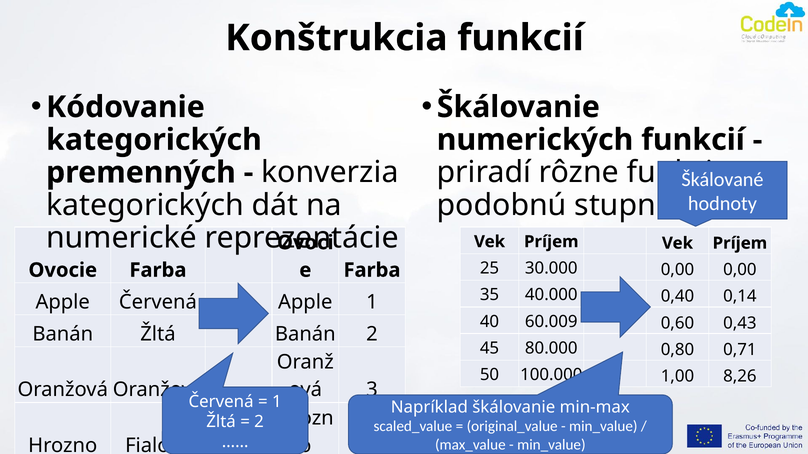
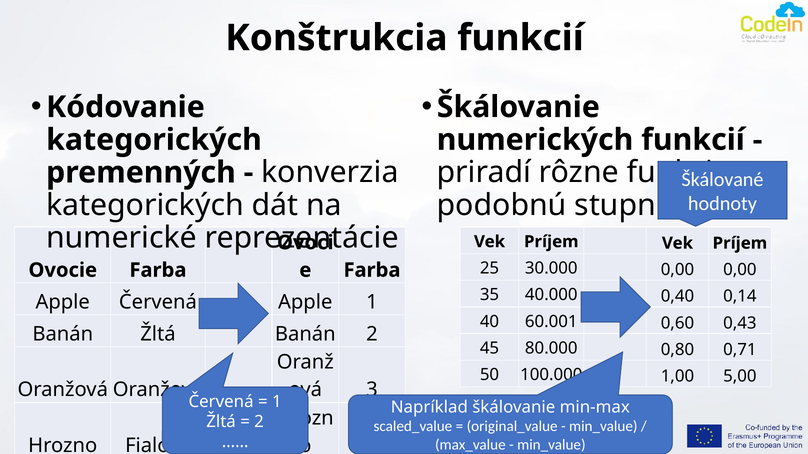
60.009: 60.009 -> 60.001
8,26: 8,26 -> 5,00
